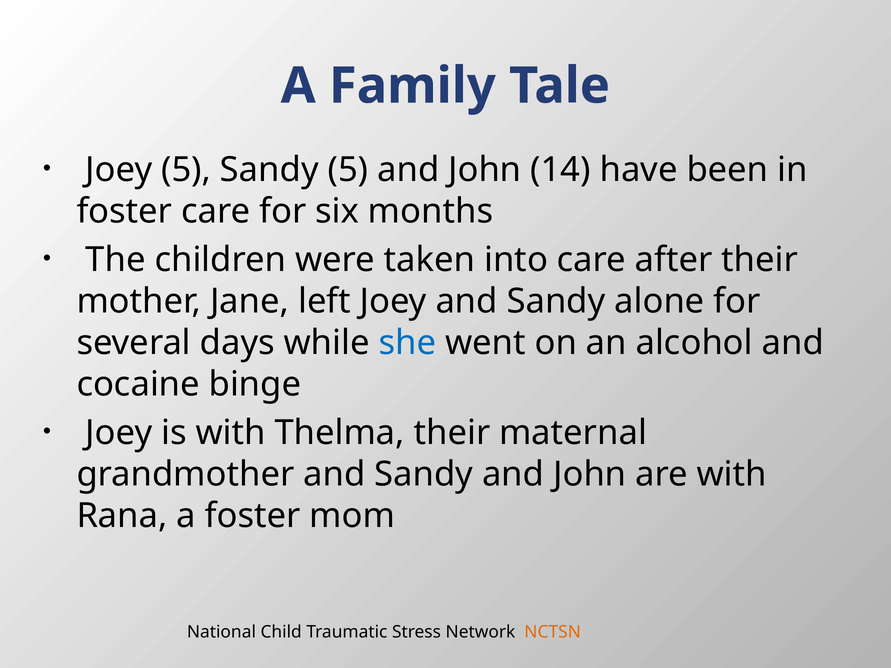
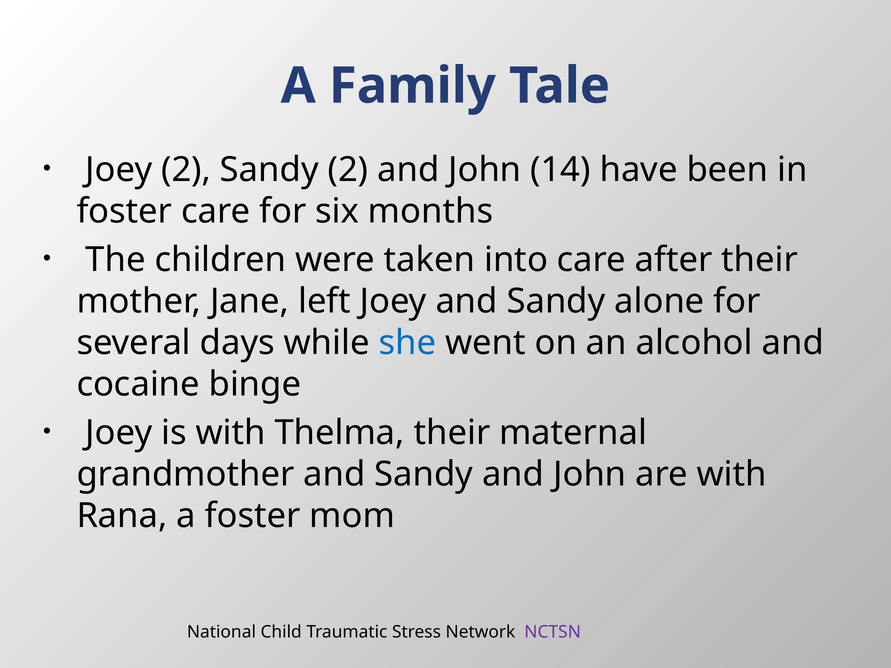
Joey 5: 5 -> 2
Sandy 5: 5 -> 2
NCTSN colour: orange -> purple
